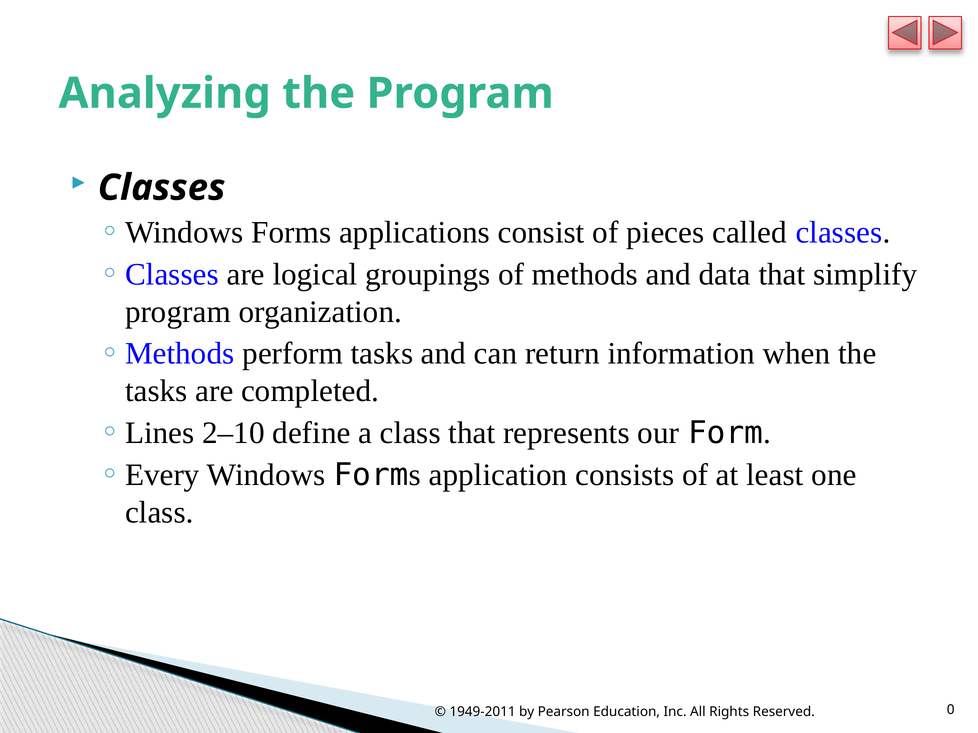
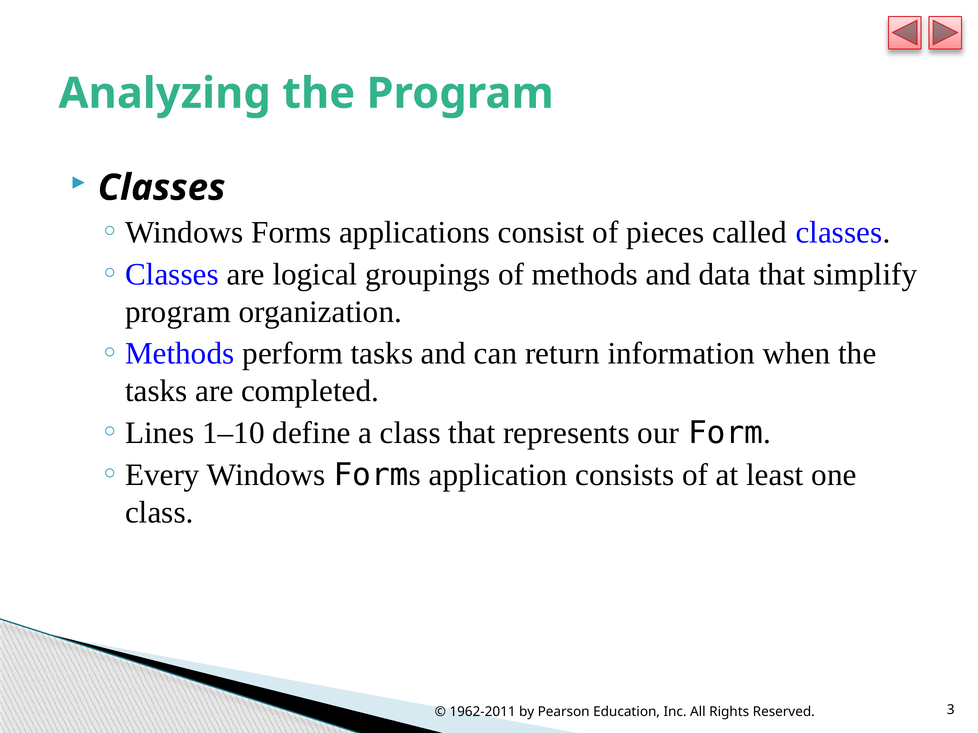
2–10: 2–10 -> 1–10
1949-2011: 1949-2011 -> 1962-2011
0: 0 -> 3
